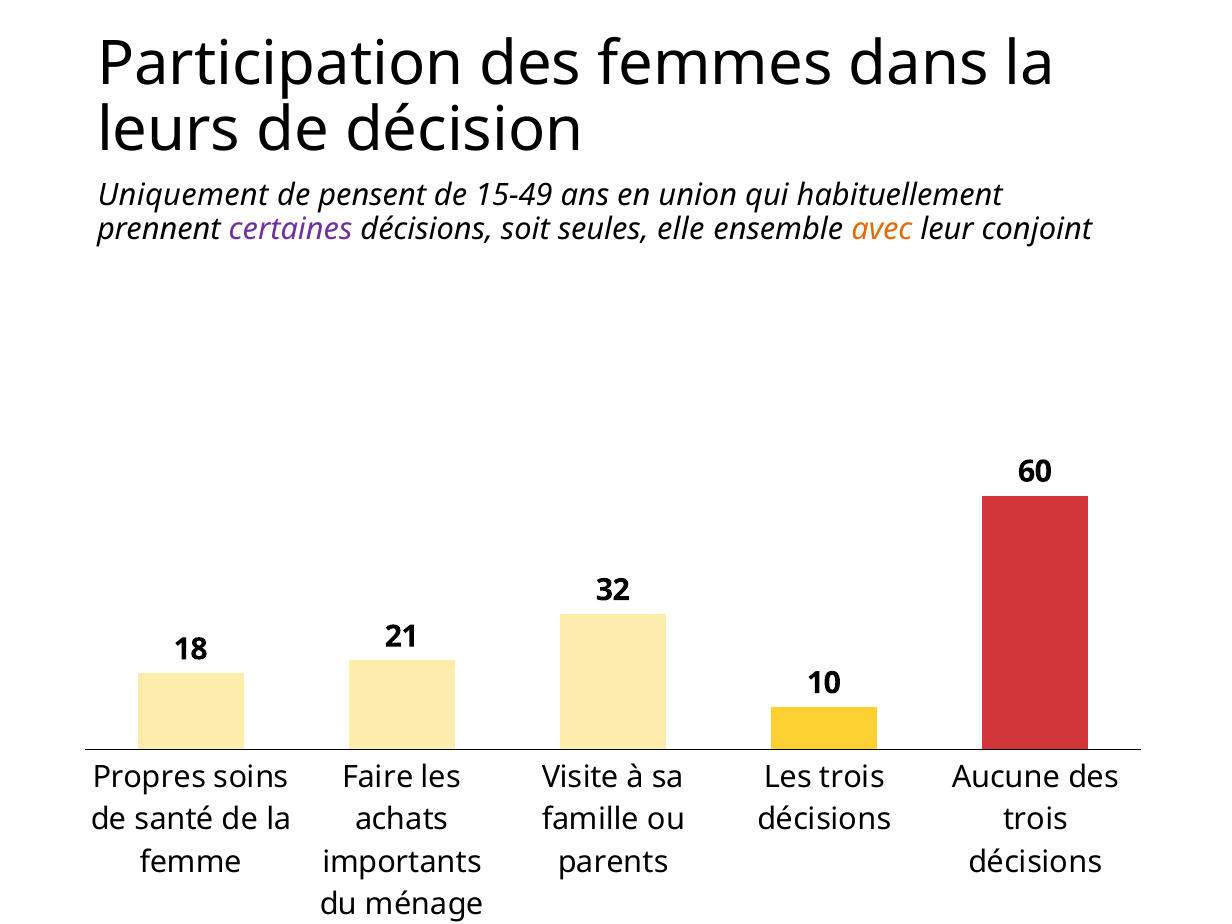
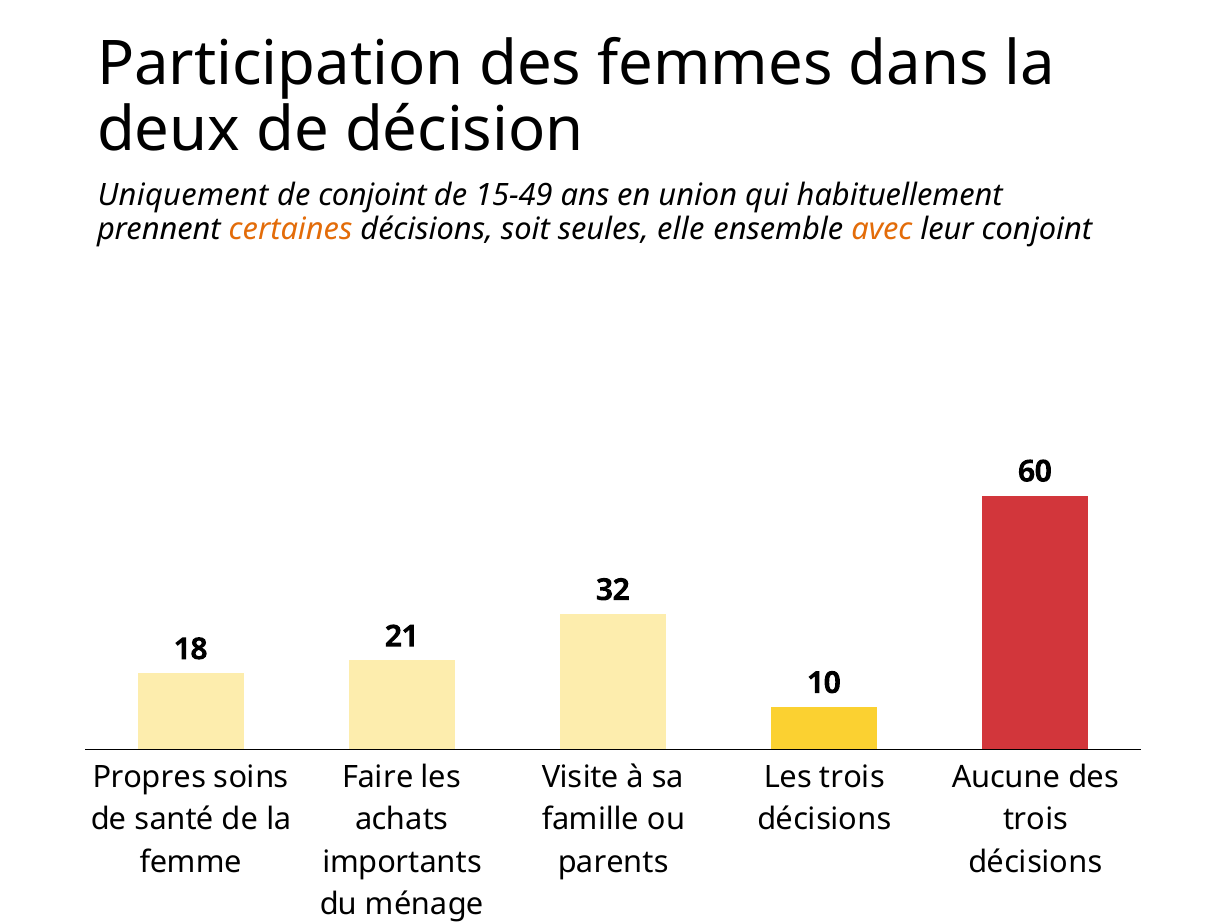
leurs: leurs -> deux
de pensent: pensent -> conjoint
certaines colour: purple -> orange
